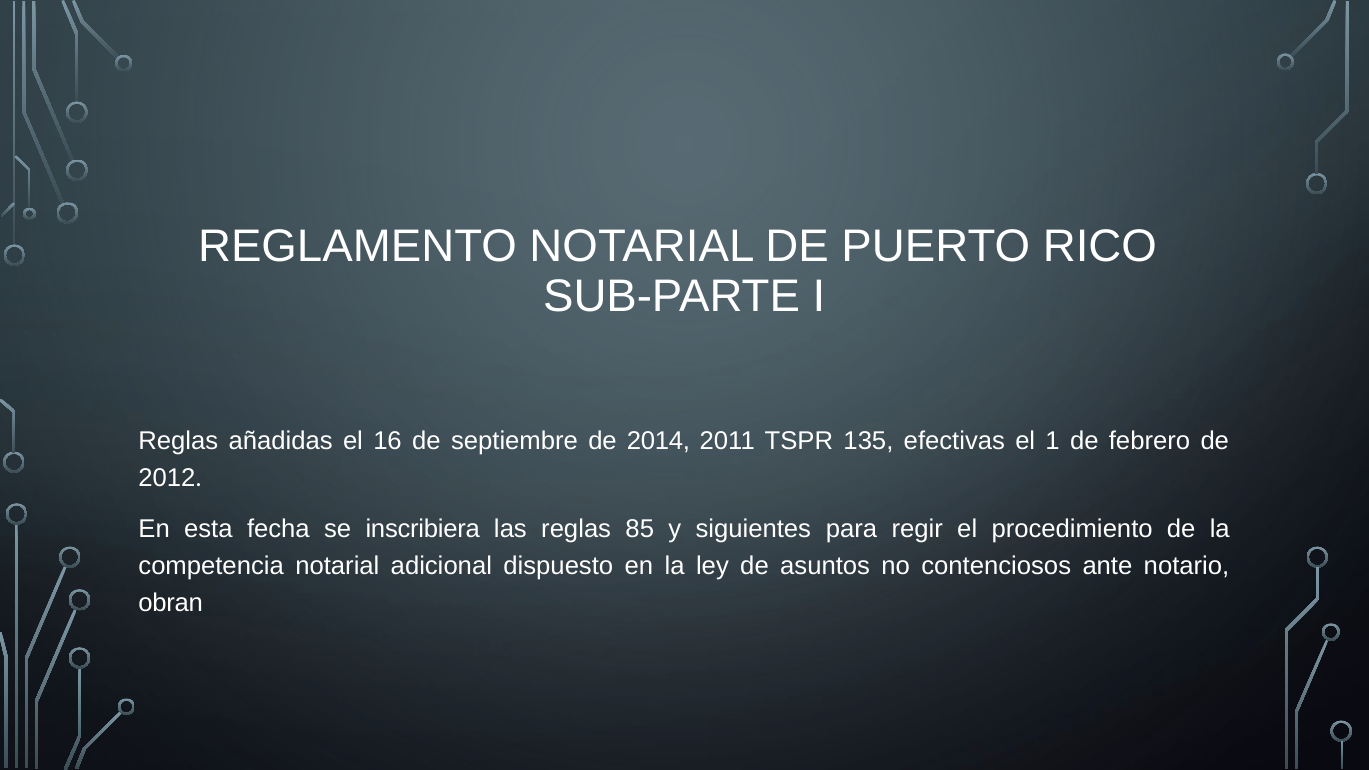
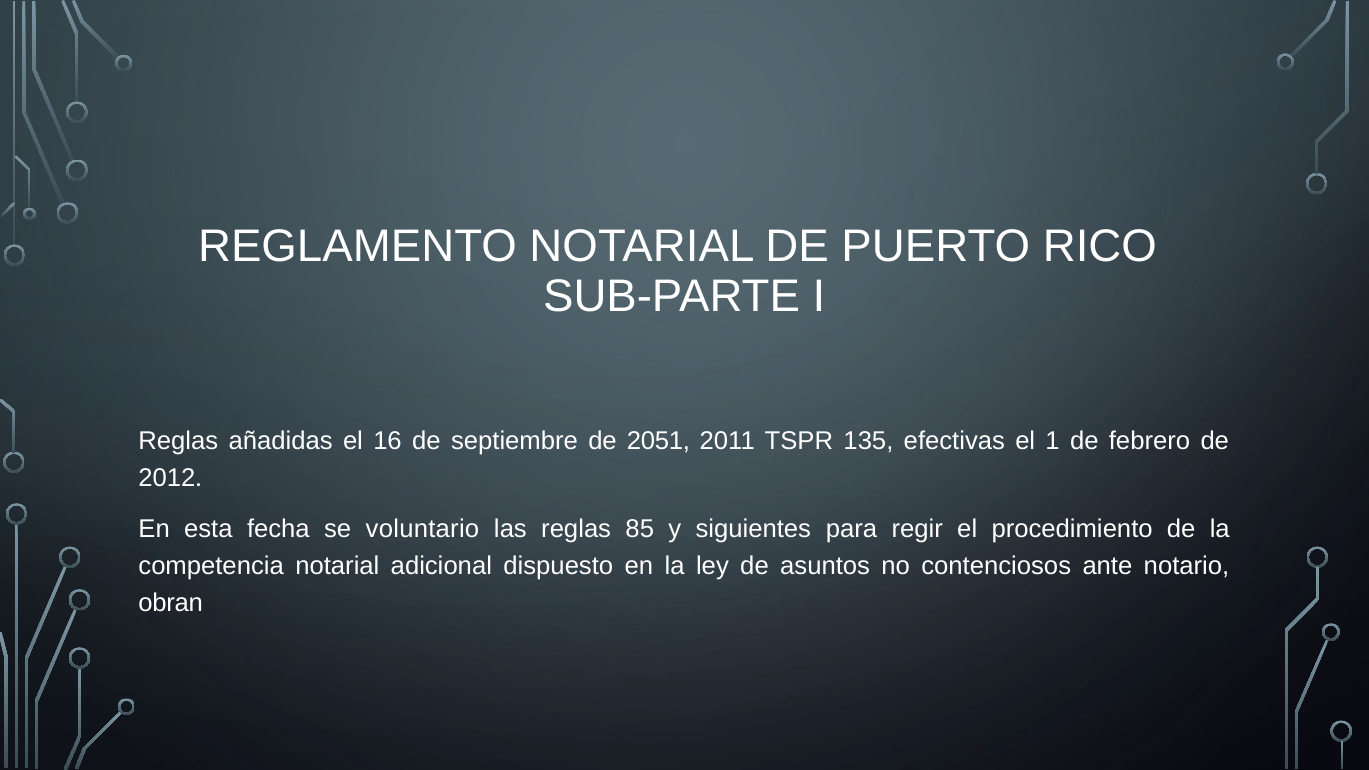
2014: 2014 -> 2051
inscribiera: inscribiera -> voluntario
